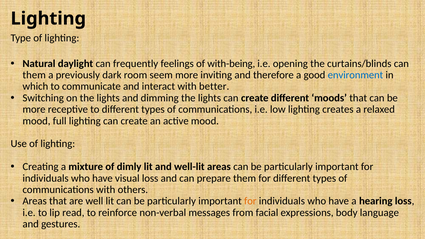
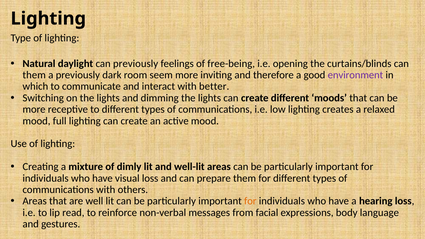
can frequently: frequently -> previously
with-being: with-being -> free-being
environment colour: blue -> purple
